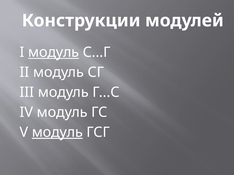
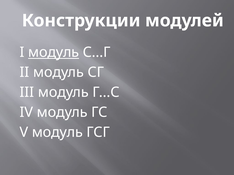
модуль at (57, 133) underline: present -> none
